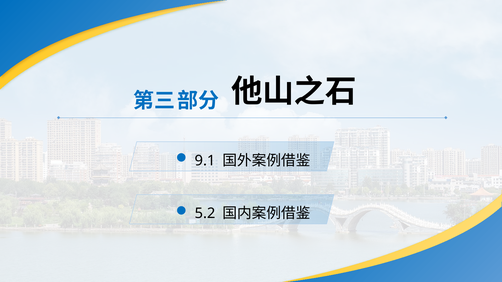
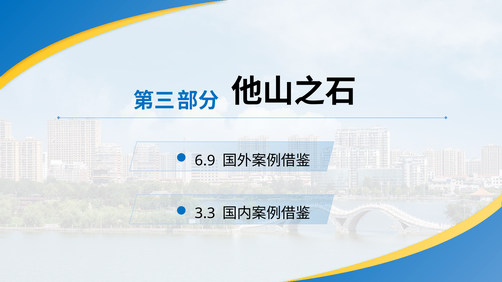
9.1: 9.1 -> 6.9
5.2: 5.2 -> 3.3
